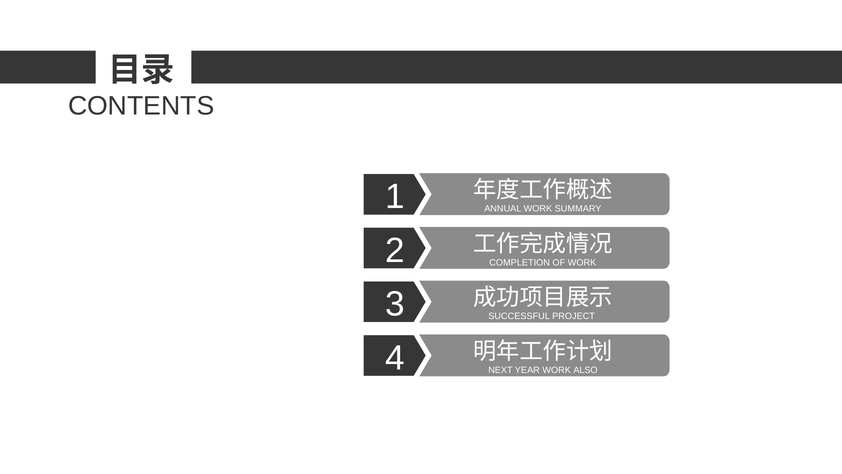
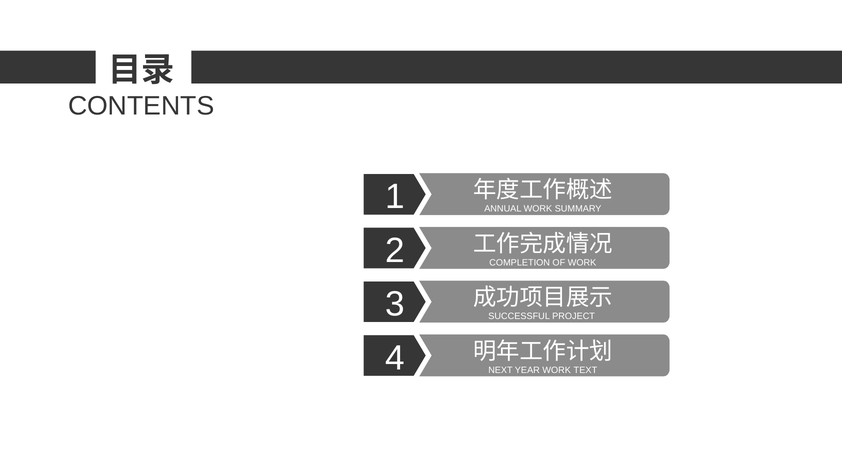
ALSO: ALSO -> TEXT
